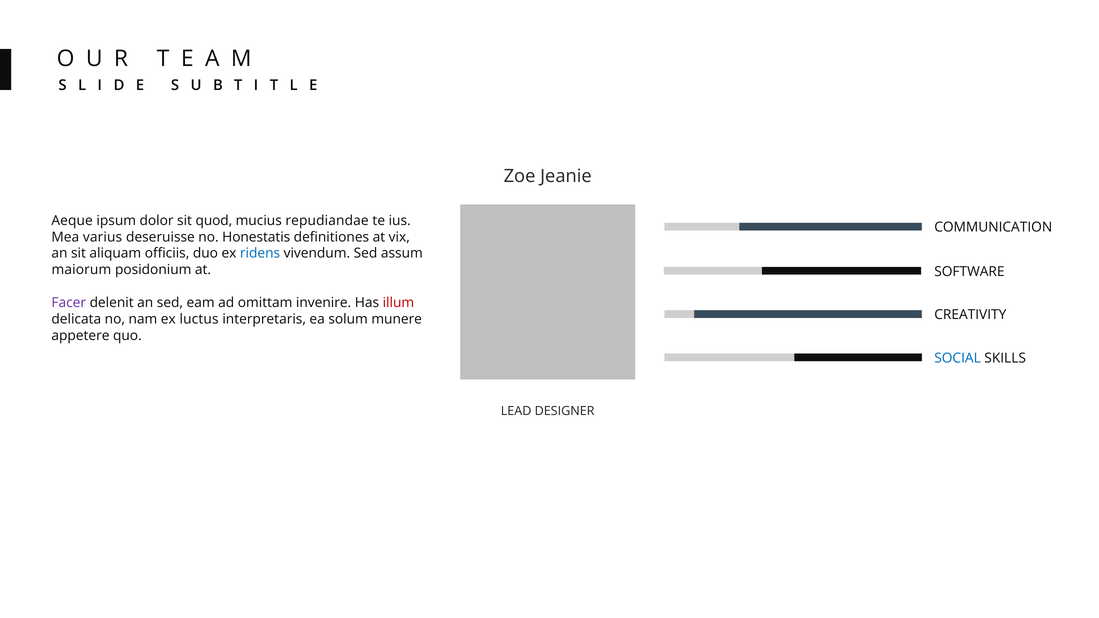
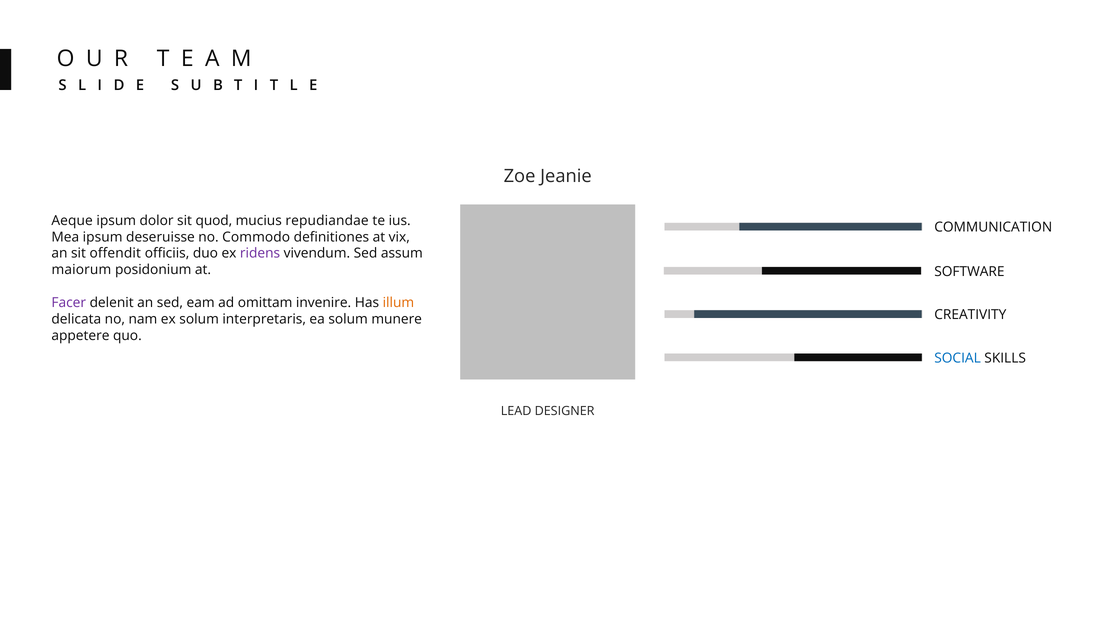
Mea varius: varius -> ipsum
Honestatis: Honestatis -> Commodo
aliquam: aliquam -> offendit
ridens colour: blue -> purple
illum colour: red -> orange
ex luctus: luctus -> solum
